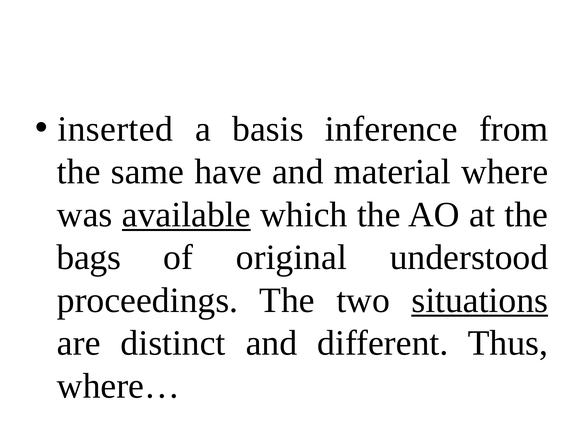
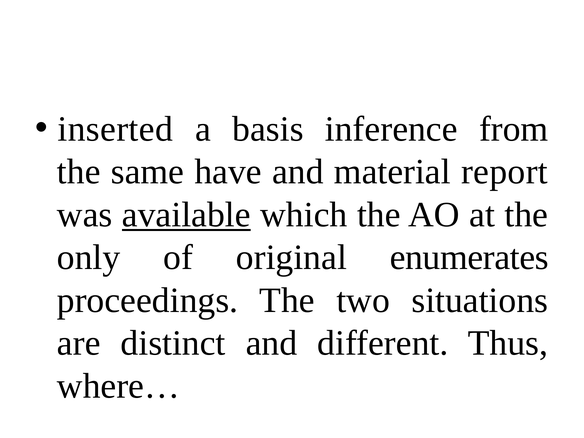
where: where -> report
bags: bags -> only
understood: understood -> enumerates
situations underline: present -> none
